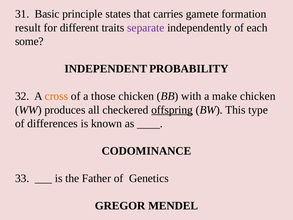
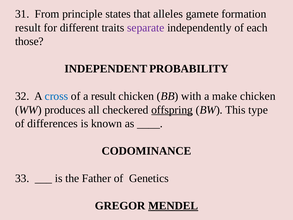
Basic: Basic -> From
carries: carries -> alleles
some: some -> those
cross colour: orange -> blue
a those: those -> result
MENDEL underline: none -> present
